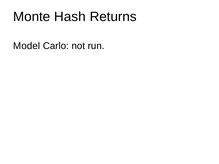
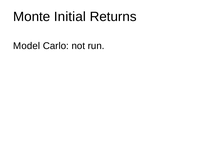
Hash: Hash -> Initial
